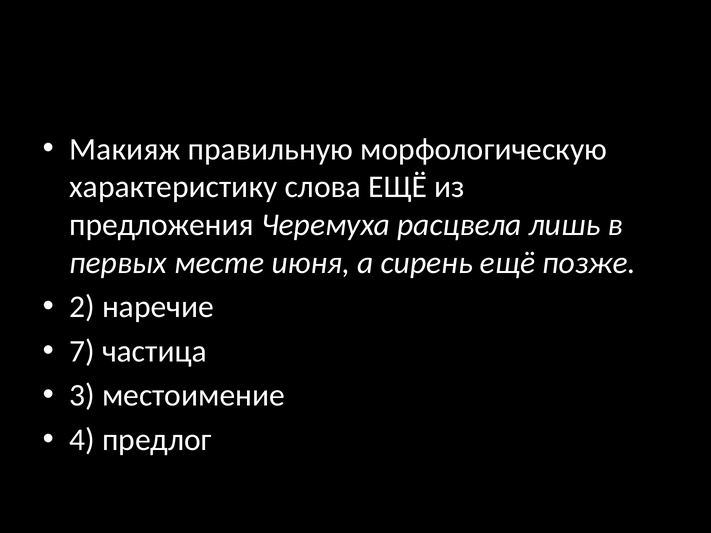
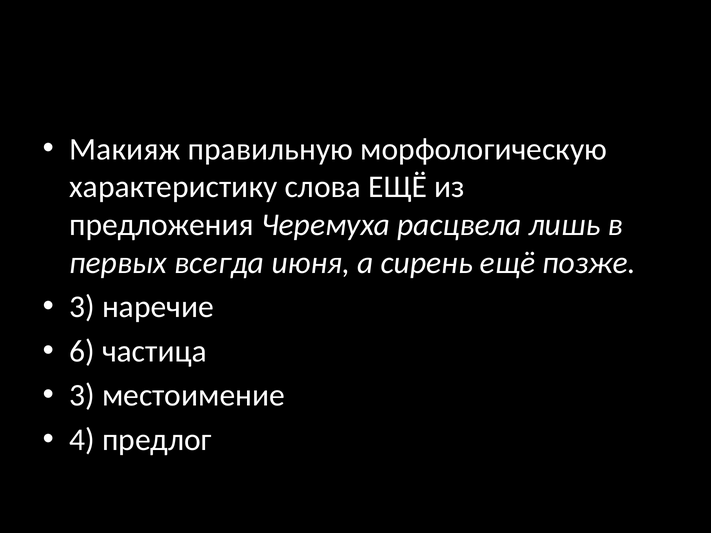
месте: месте -> всегда
2 at (82, 307): 2 -> 3
7: 7 -> 6
